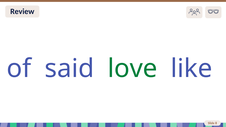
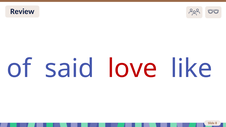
love colour: green -> red
